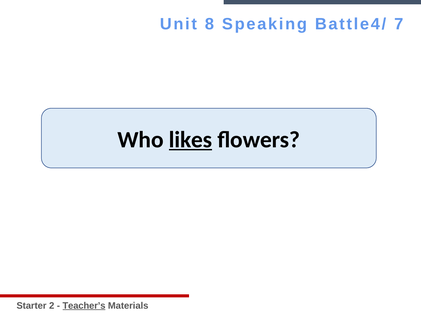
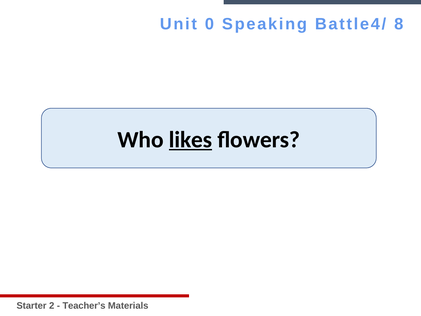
8: 8 -> 0
7: 7 -> 8
Teacher’s underline: present -> none
